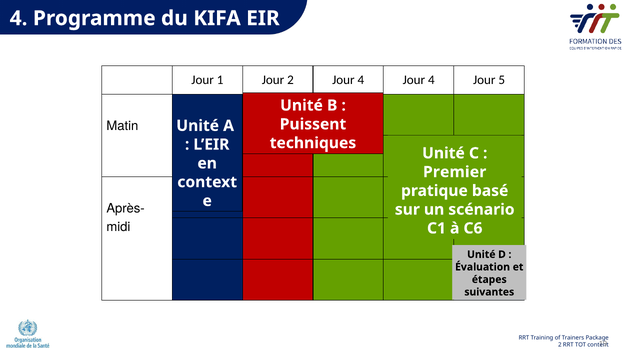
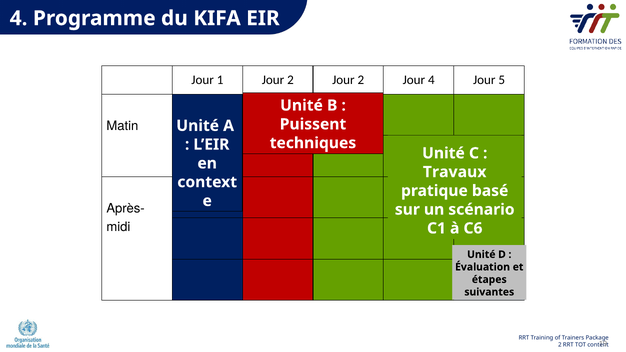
2 Jour 4: 4 -> 2
Premier: Premier -> Travaux
